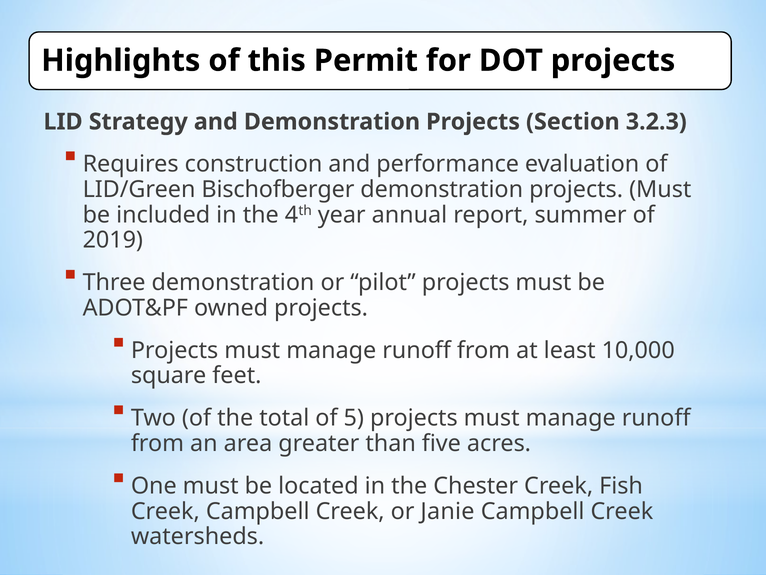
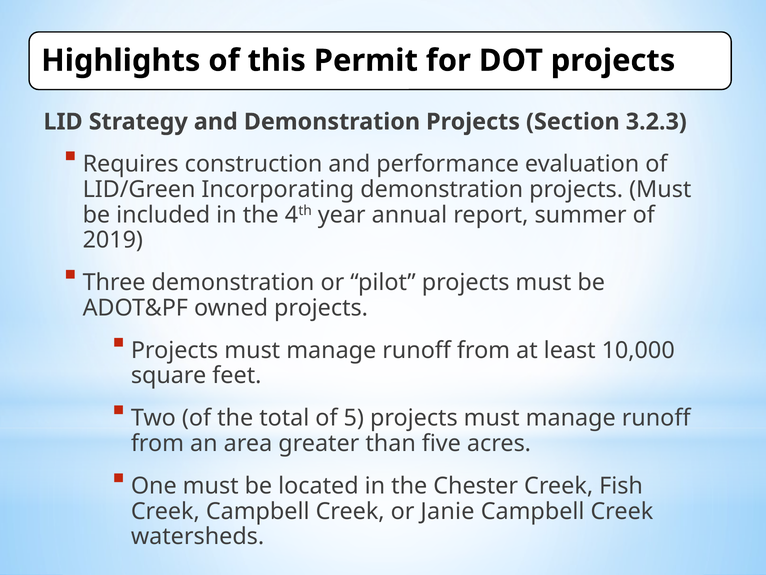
Bischofberger: Bischofberger -> Incorporating
